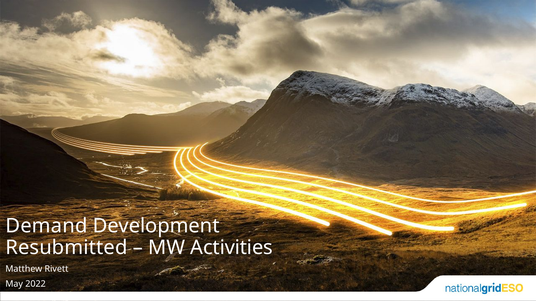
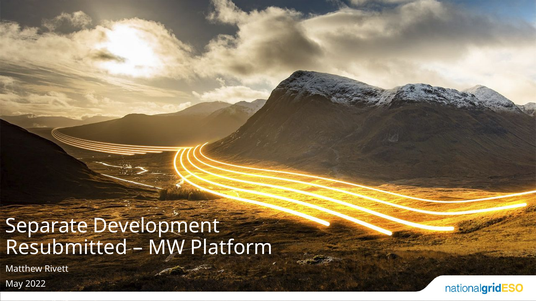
Demand: Demand -> Separate
Activities: Activities -> Platform
